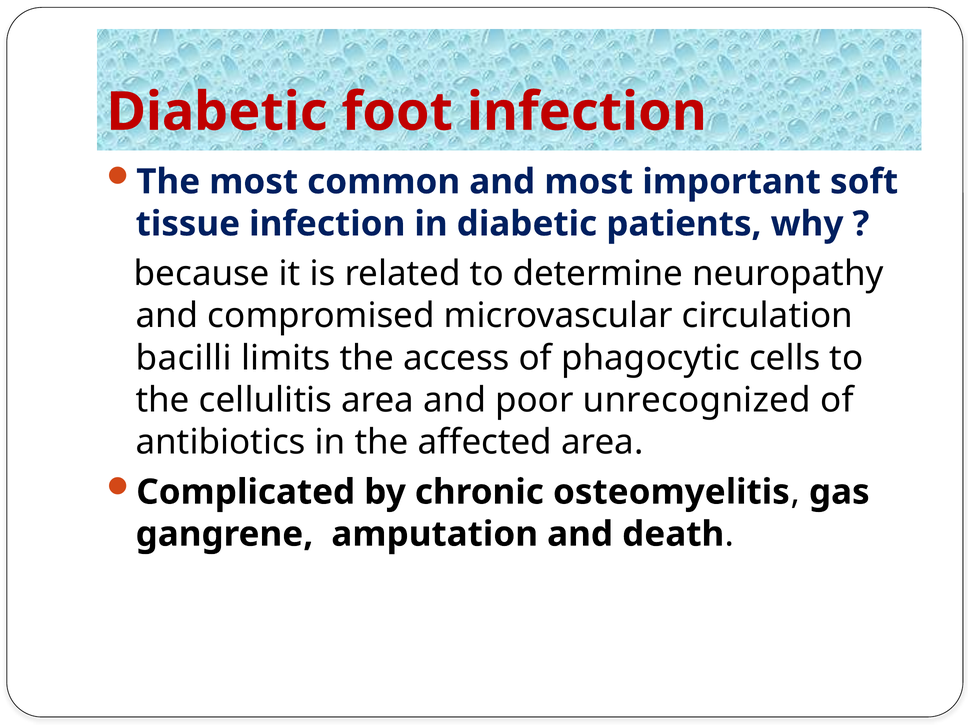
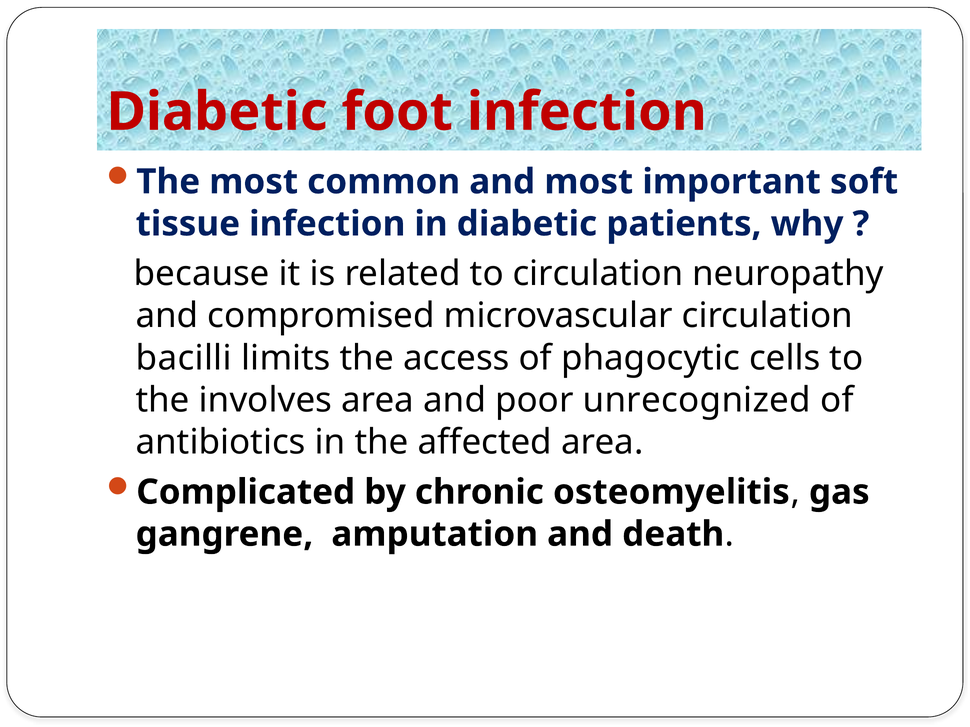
to determine: determine -> circulation
cellulitis: cellulitis -> involves
